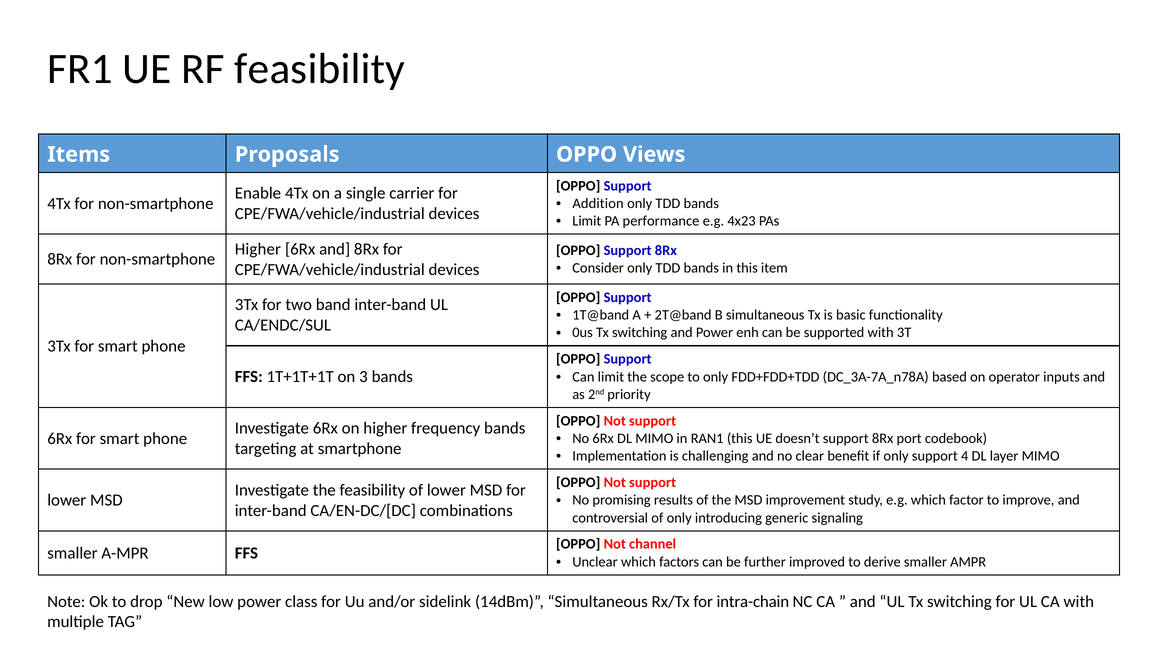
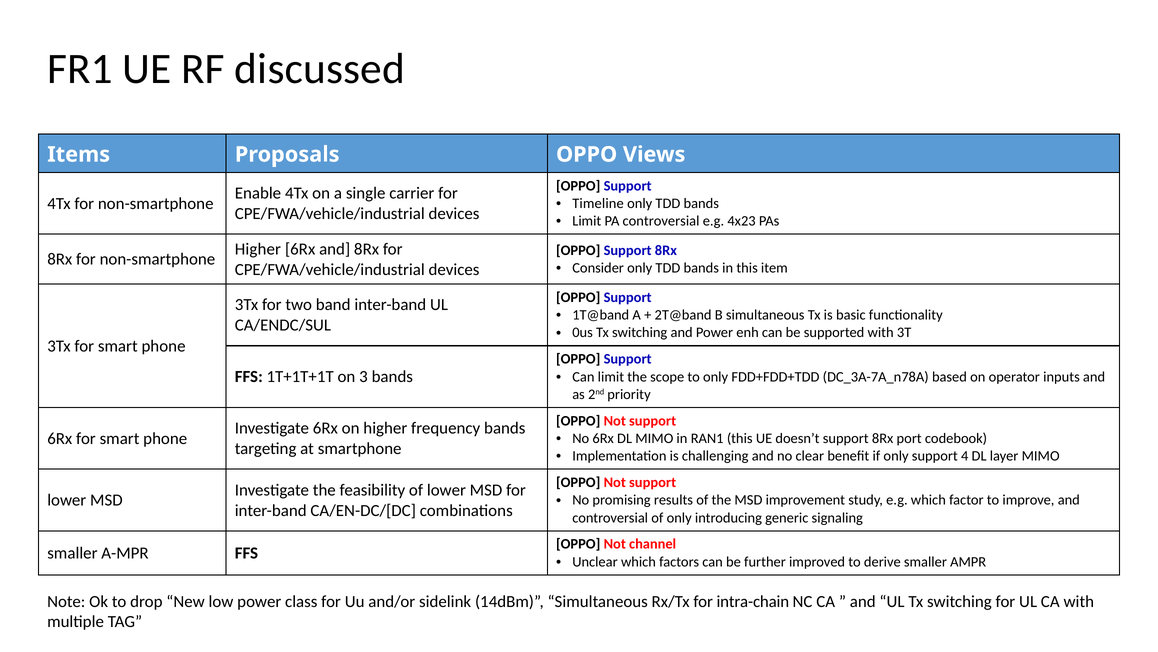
RF feasibility: feasibility -> discussed
Addition: Addition -> Timeline
PA performance: performance -> controversial
